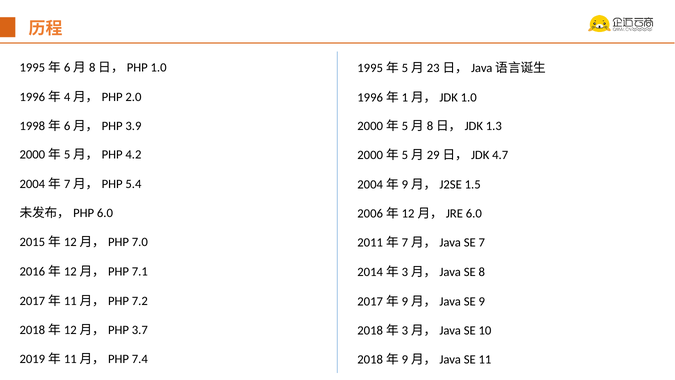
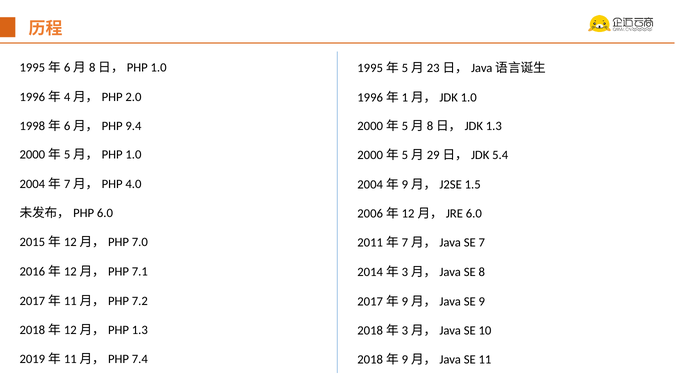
3.9: 3.9 -> 9.4
4.2 at (133, 155): 4.2 -> 1.0
4.7: 4.7 -> 5.4
5.4: 5.4 -> 4.0
3.7 at (140, 330): 3.7 -> 1.3
